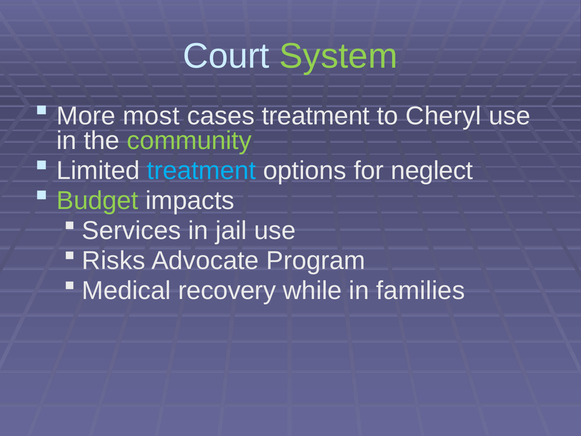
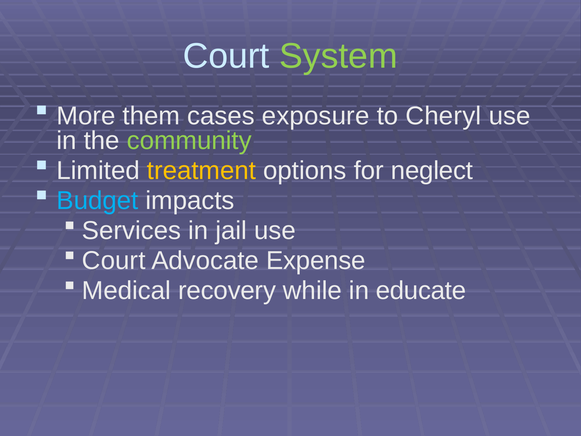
most: most -> them
cases treatment: treatment -> exposure
treatment at (201, 171) colour: light blue -> yellow
Budget colour: light green -> light blue
Risks at (114, 260): Risks -> Court
Program: Program -> Expense
families: families -> educate
